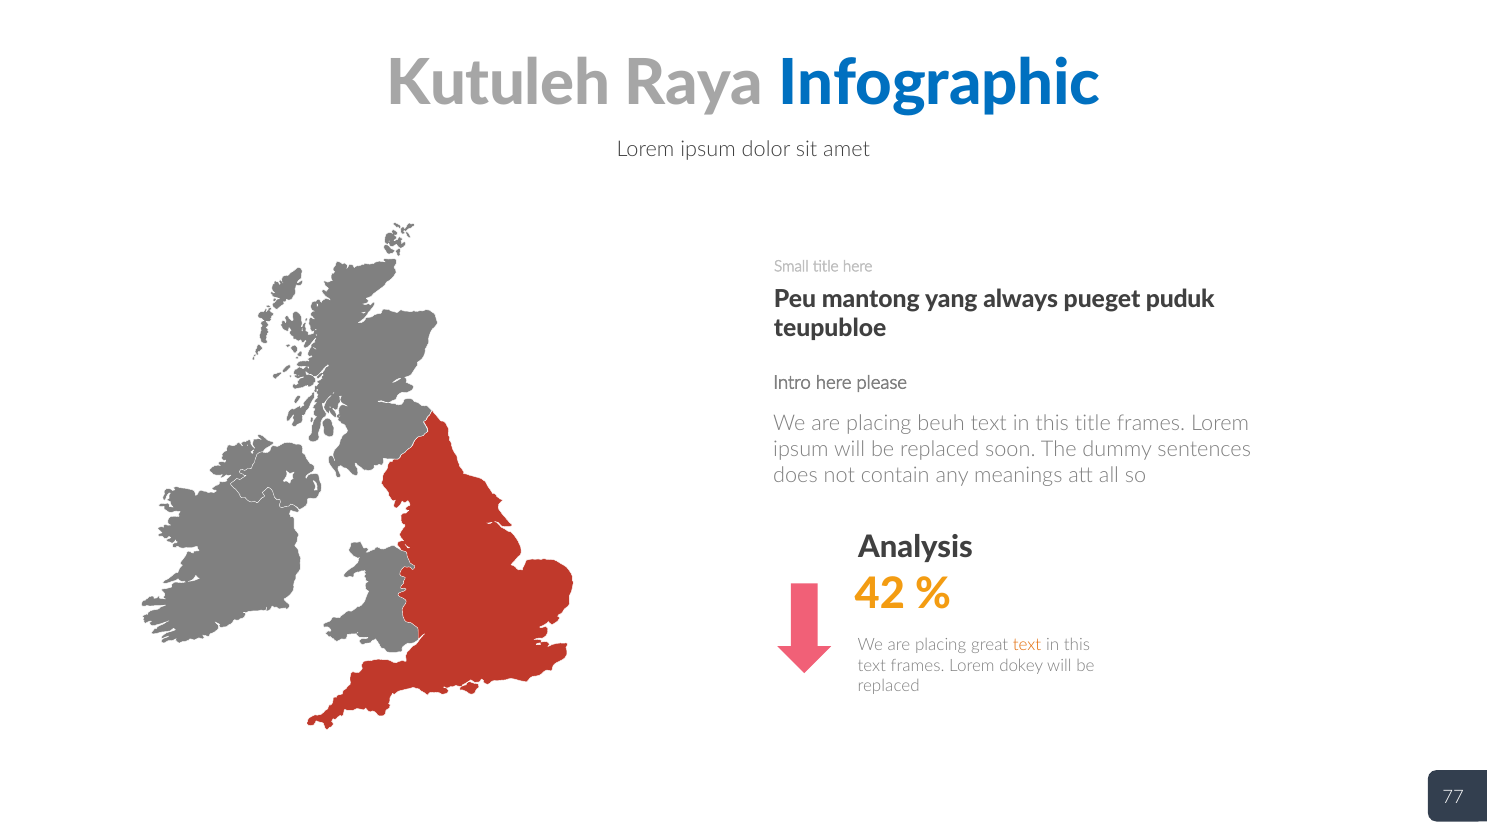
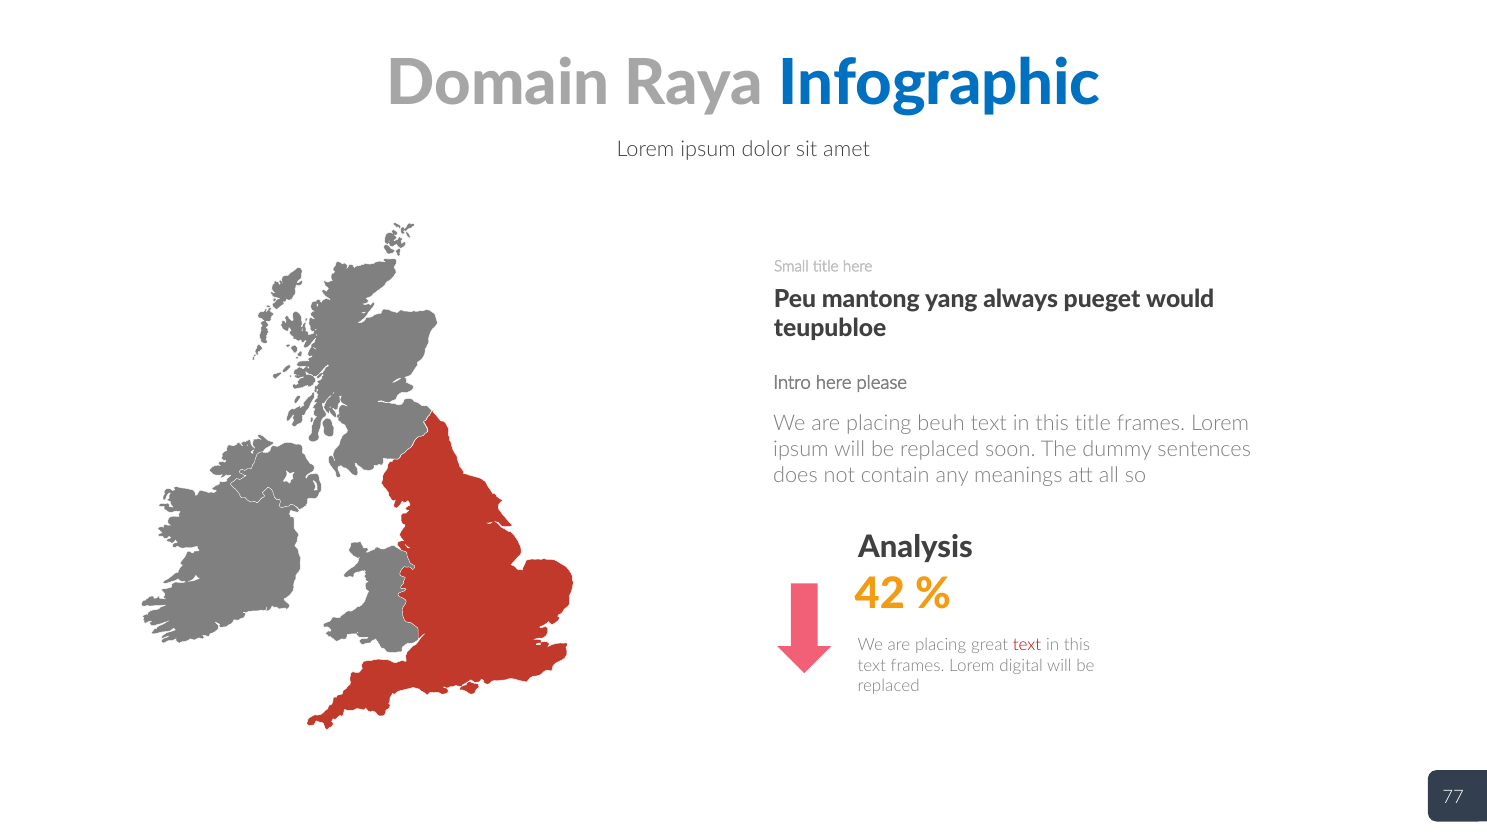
Kutuleh: Kutuleh -> Domain
puduk: puduk -> would
text at (1027, 645) colour: orange -> red
dokey: dokey -> digital
